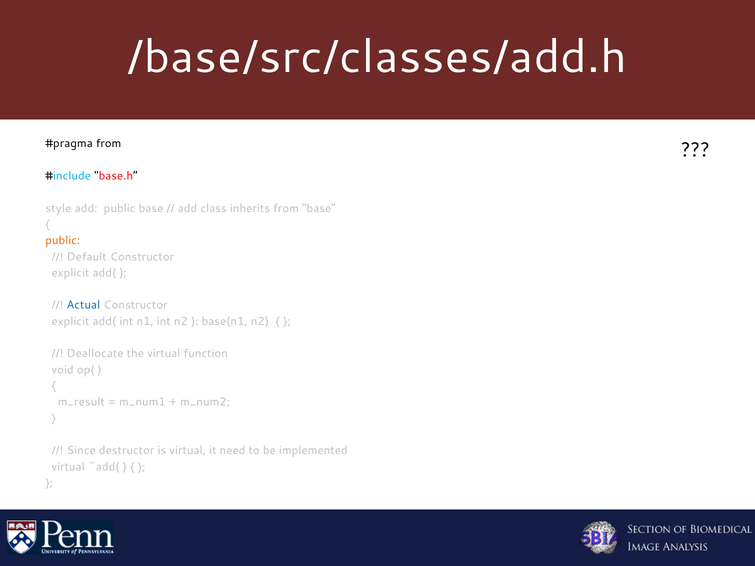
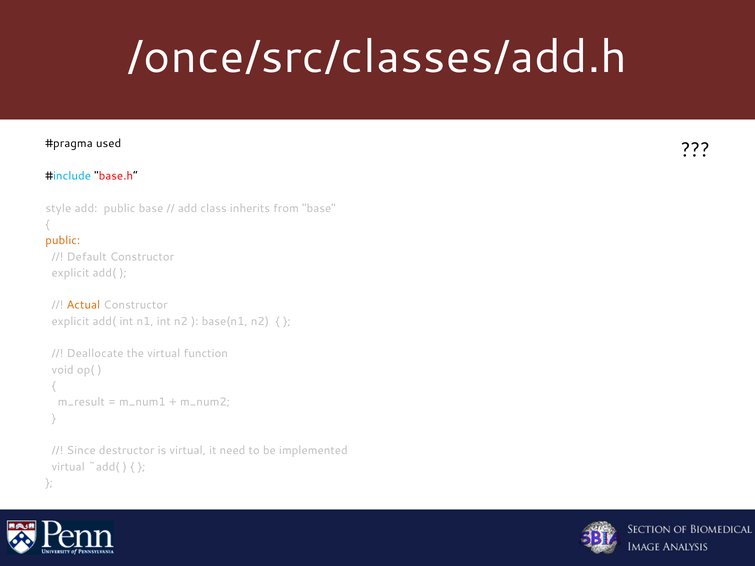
/base/src/classes/add.h: /base/src/classes/add.h -> /once/src/classes/add.h
from at (109, 144): from -> used
Actual colour: blue -> orange
